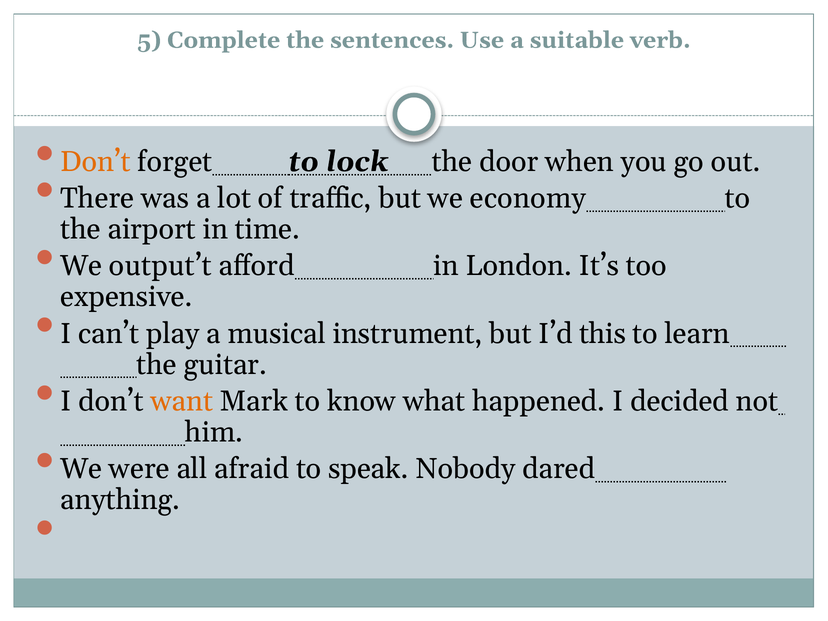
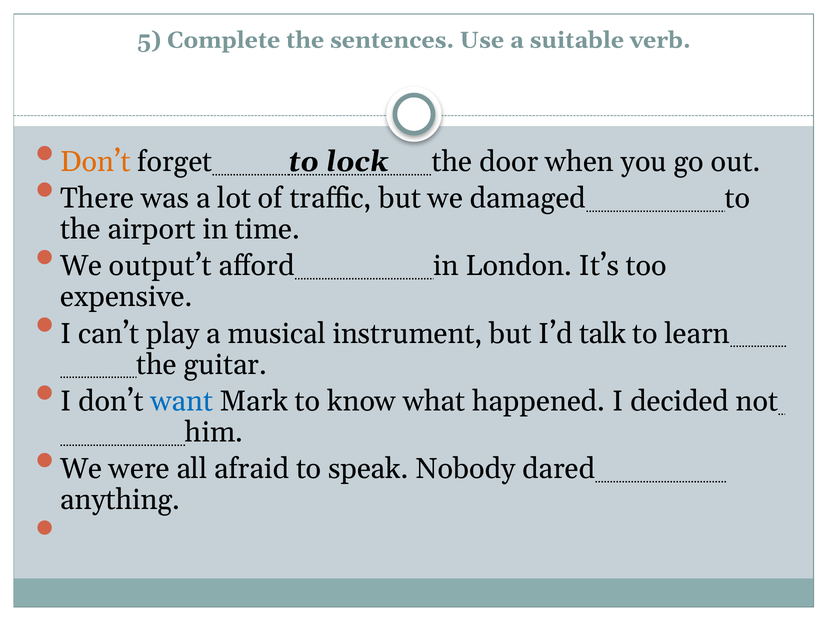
economy: economy -> damaged
this: this -> talk
want colour: orange -> blue
